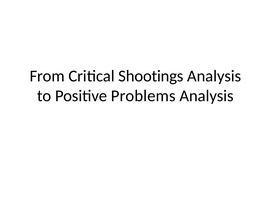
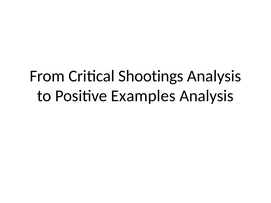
Problems: Problems -> Examples
